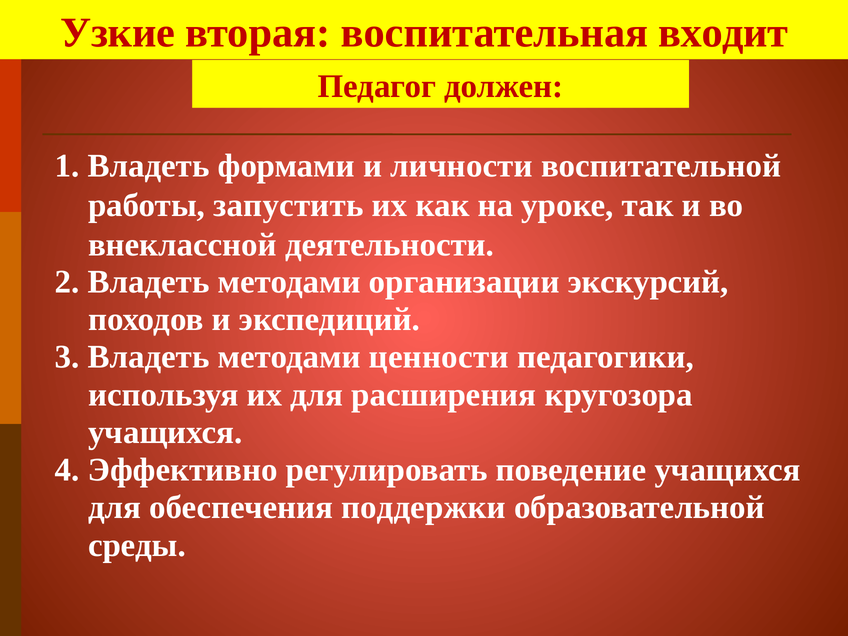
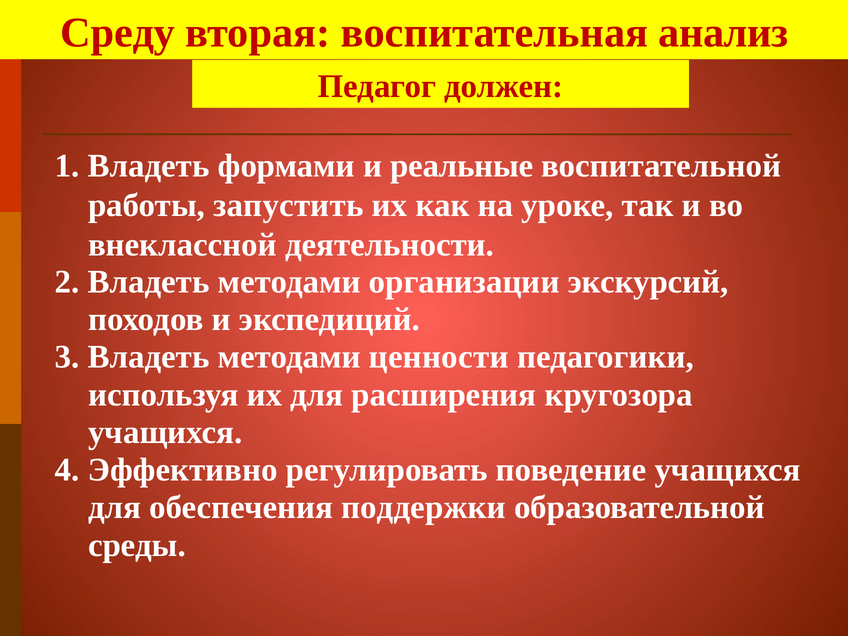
Узкие: Узкие -> Среду
входит: входит -> анализ
личности: личности -> реальные
